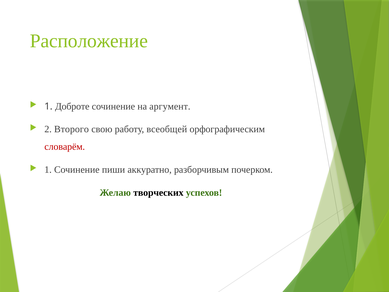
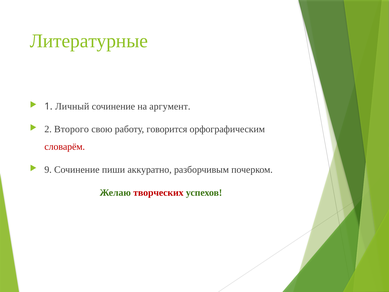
Расположение: Расположение -> Литературные
Доброте: Доброте -> Личный
всеобщей: всеобщей -> говорится
1 at (48, 170): 1 -> 9
творческих colour: black -> red
